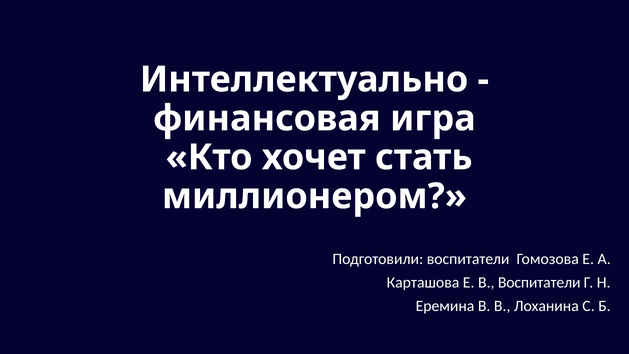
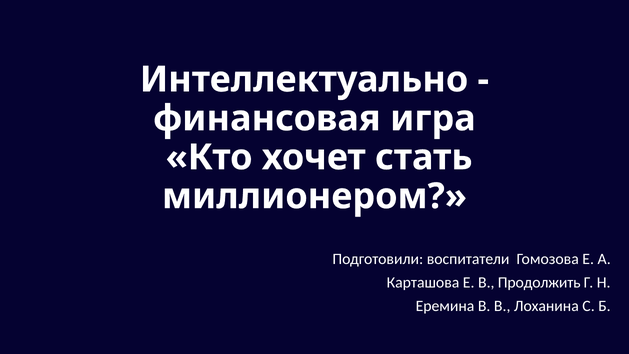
В Воспитатели: Воспитатели -> Продолжить
